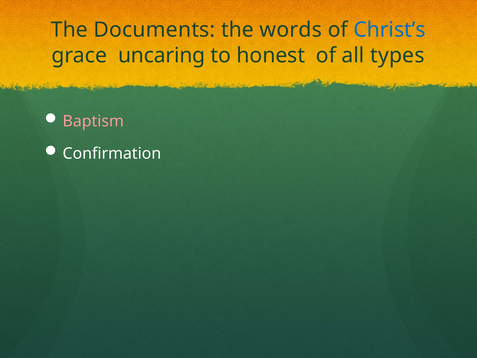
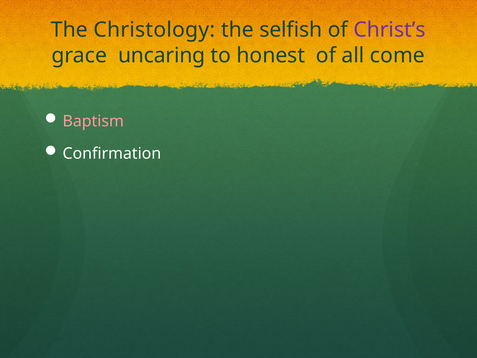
Documents: Documents -> Christology
words: words -> selfish
Christ’s colour: blue -> purple
types: types -> come
